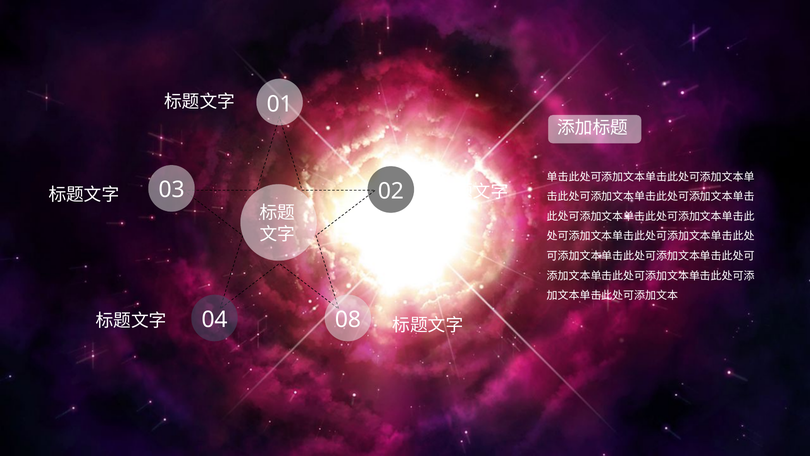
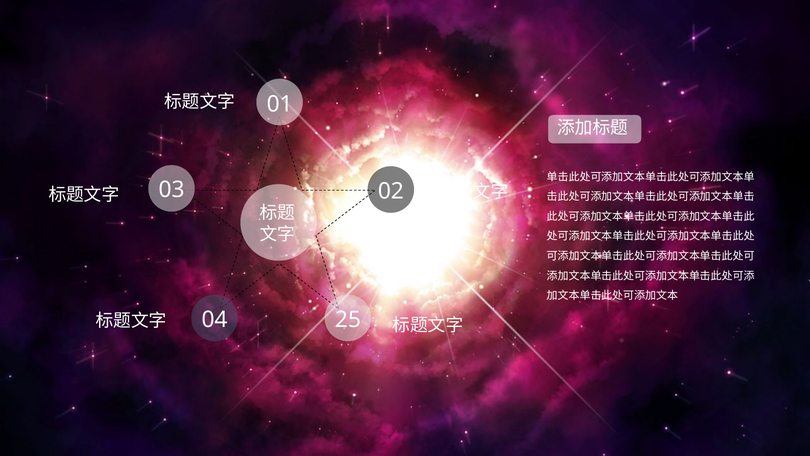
08: 08 -> 25
